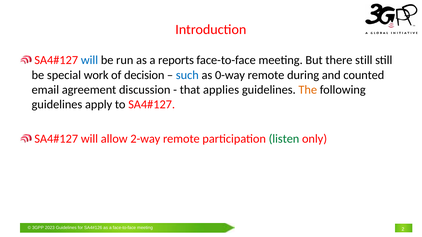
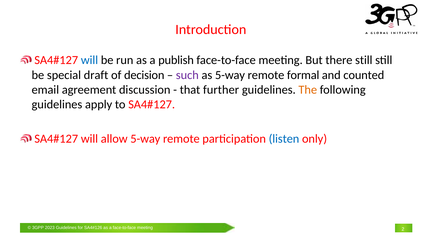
reports: reports -> publish
work: work -> draft
such colour: blue -> purple
as 0-way: 0-way -> 5-way
during: during -> formal
applies: applies -> further
allow 2-way: 2-way -> 5-way
listen colour: green -> blue
